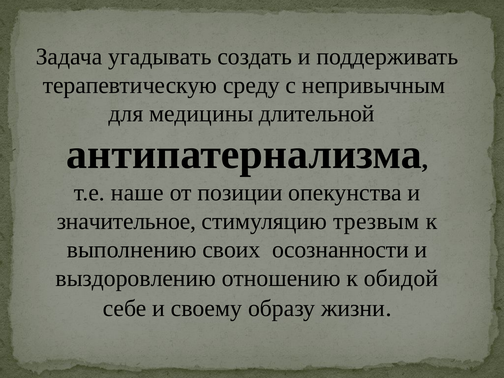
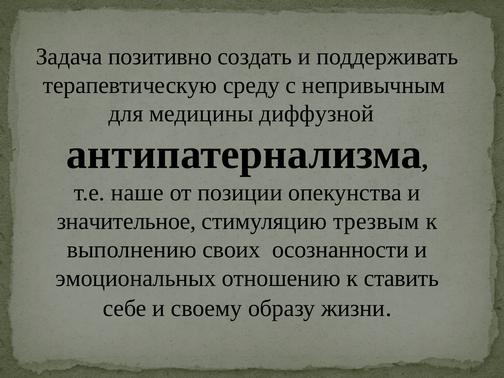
угадывать: угадывать -> позитивно
длительной: длительной -> диффузной
выздоровлению: выздоровлению -> эмоциональных
обидой: обидой -> ставить
